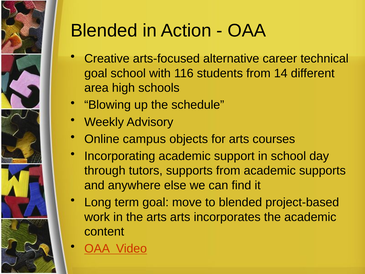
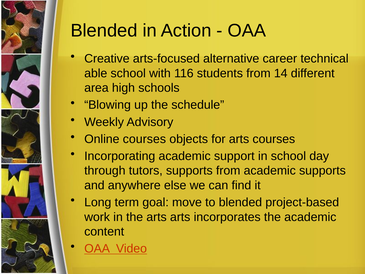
goal at (96, 73): goal -> able
Online campus: campus -> courses
